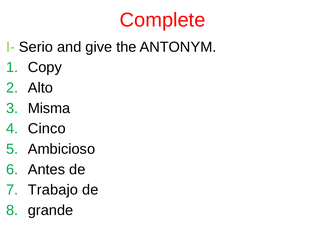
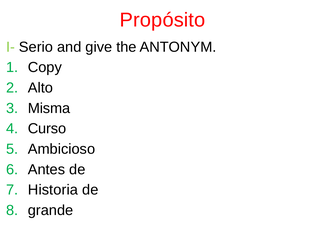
Complete: Complete -> Propósito
Cinco: Cinco -> Curso
Trabajo: Trabajo -> Historia
